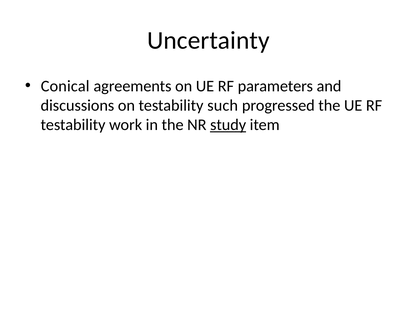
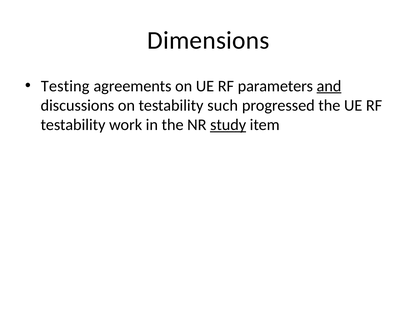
Uncertainty: Uncertainty -> Dimensions
Conical: Conical -> Testing
and underline: none -> present
